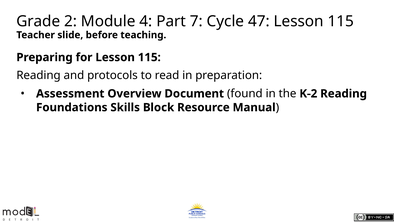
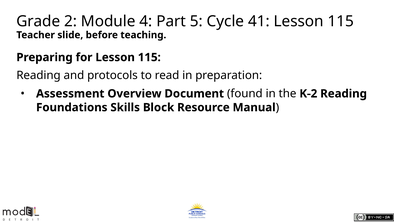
7: 7 -> 5
47: 47 -> 41
